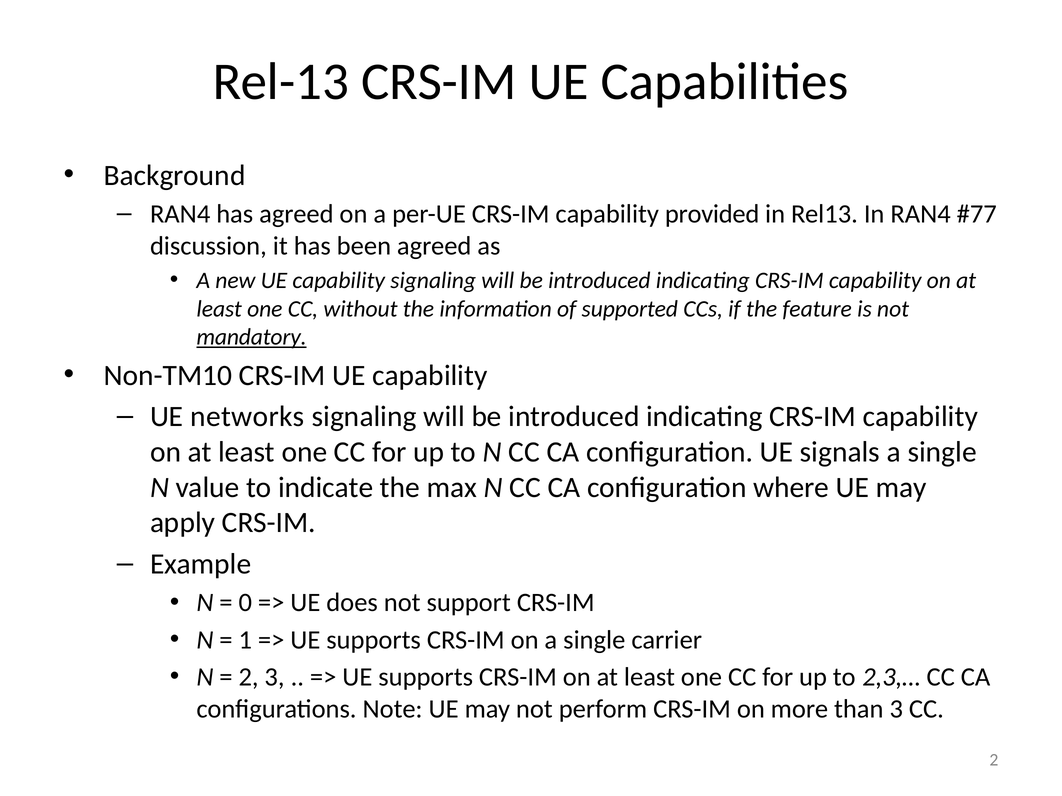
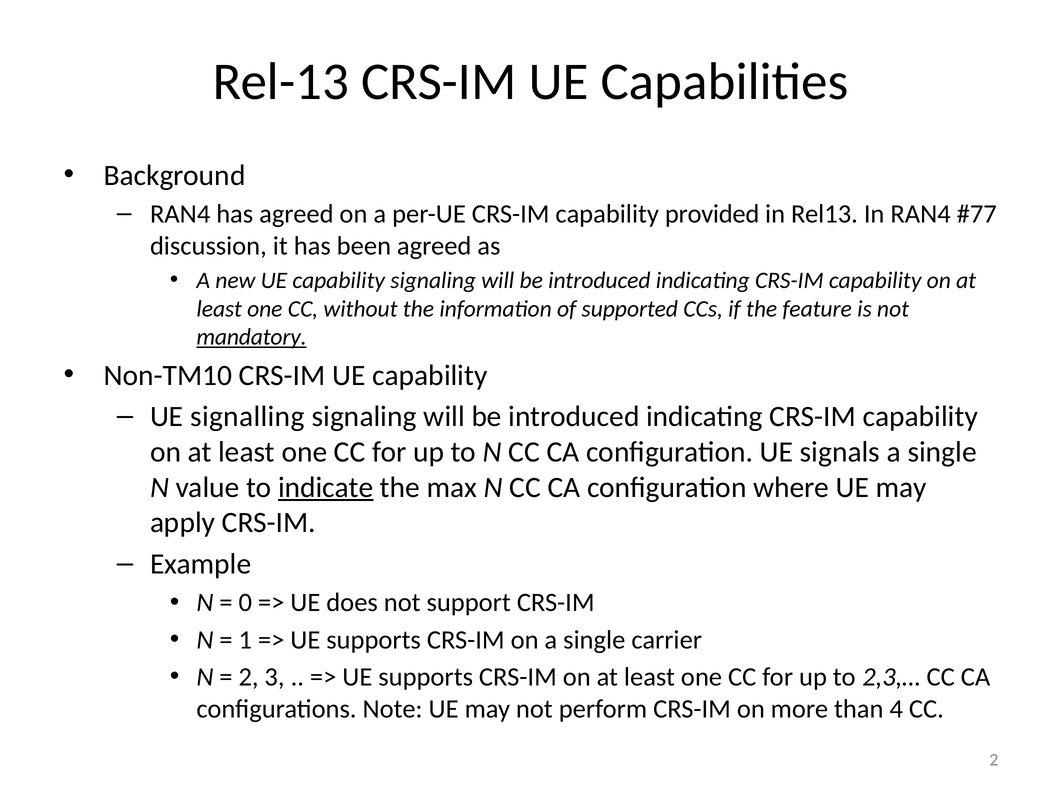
networks: networks -> signalling
indicate underline: none -> present
than 3: 3 -> 4
